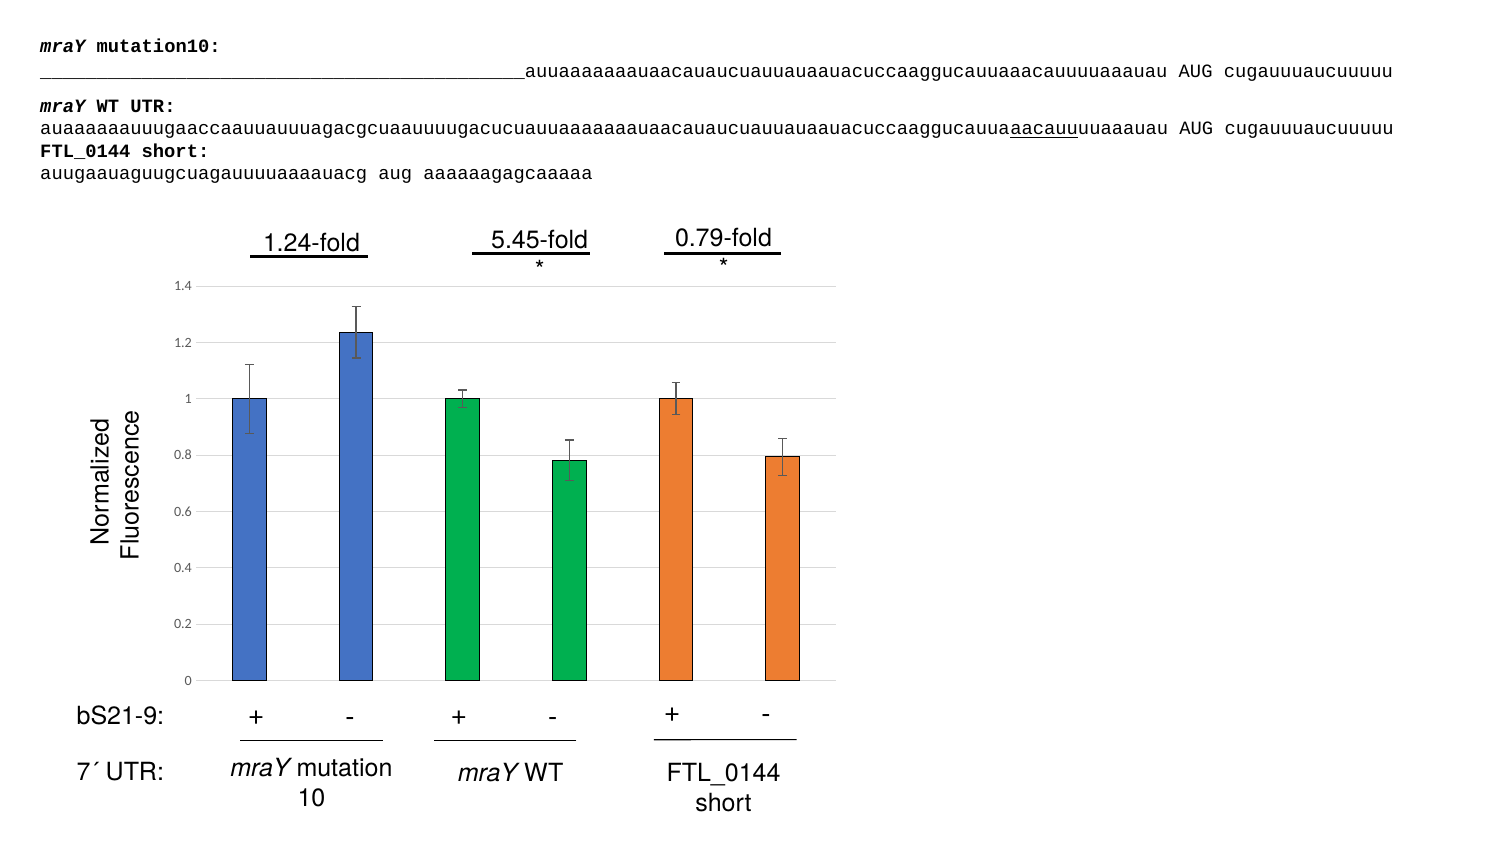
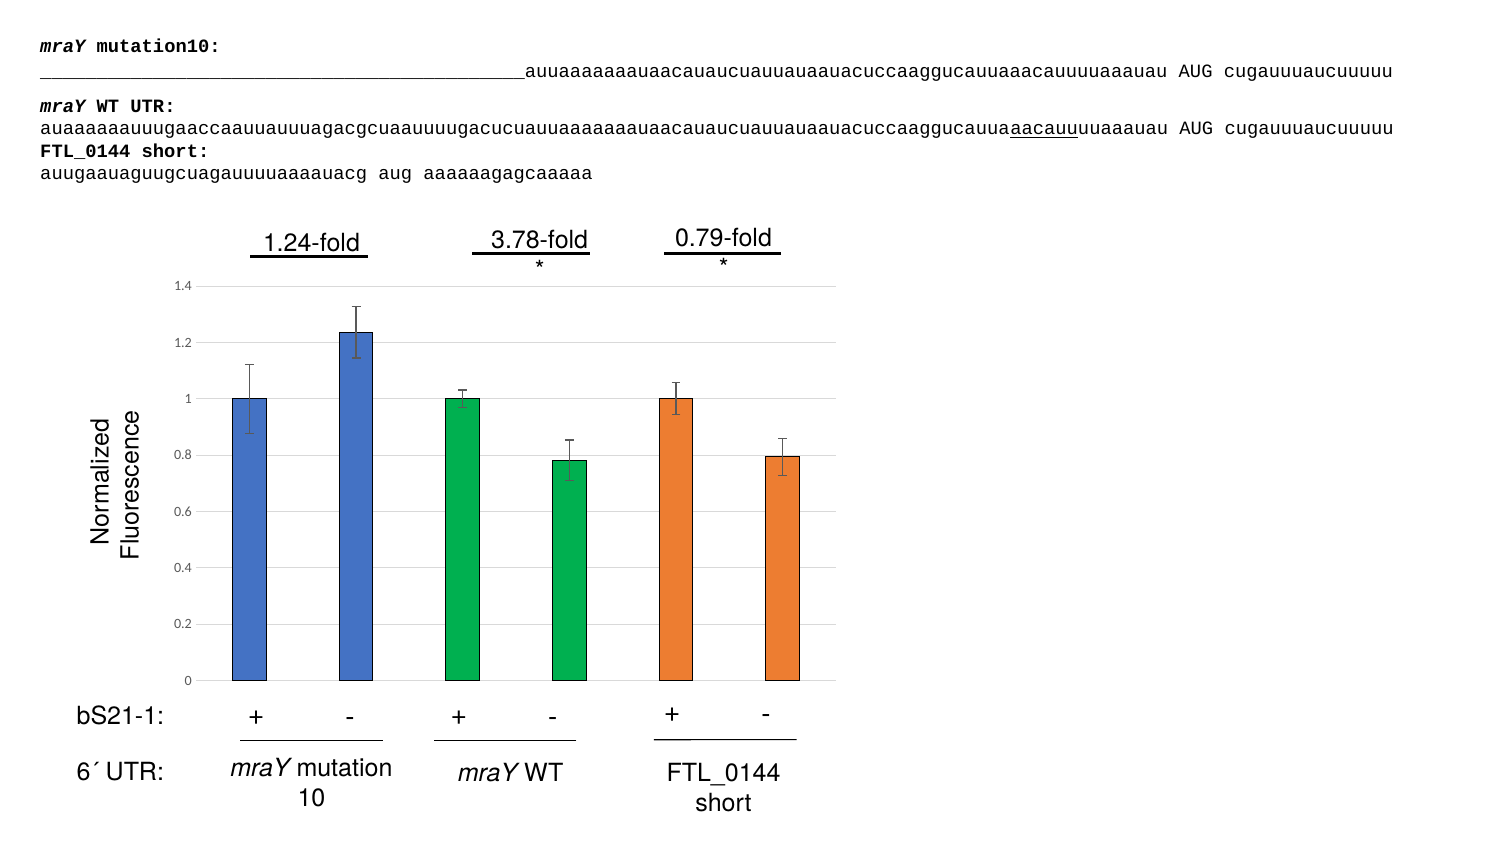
5.45-fold: 5.45-fold -> 3.78-fold
bS21-9: bS21-9 -> bS21-1
7´: 7´ -> 6´
